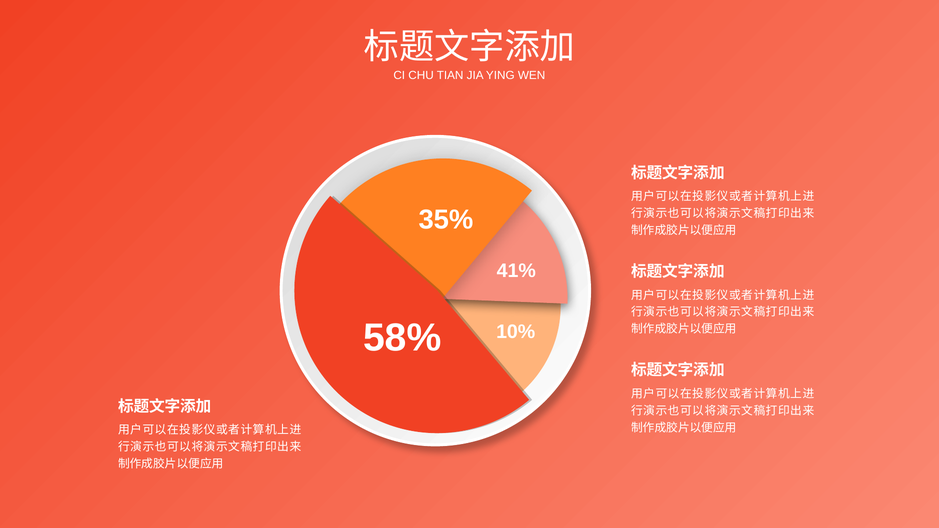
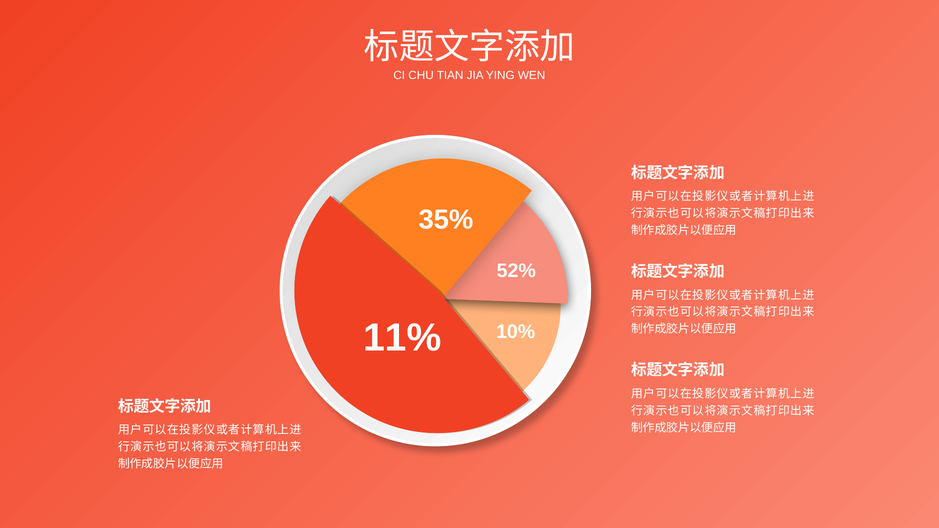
41%: 41% -> 52%
58%: 58% -> 11%
